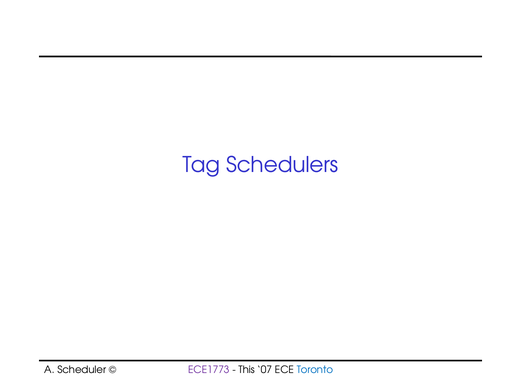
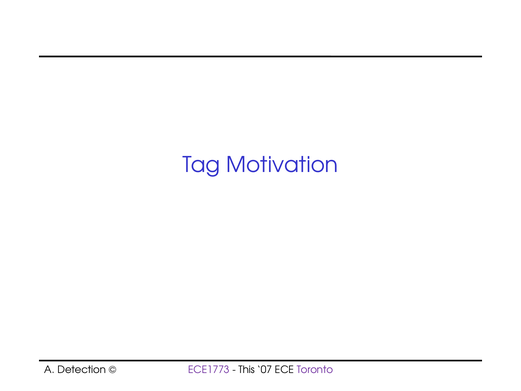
Schedulers: Schedulers -> Motivation
Scheduler: Scheduler -> Detection
Toronto colour: blue -> purple
